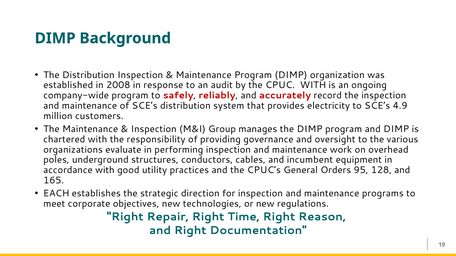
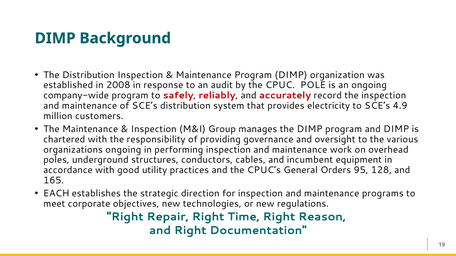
CPUC WITH: WITH -> POLE
organizations evaluate: evaluate -> ongoing
